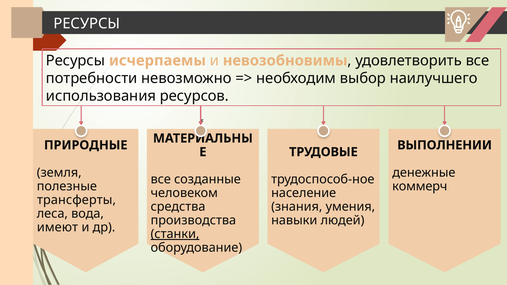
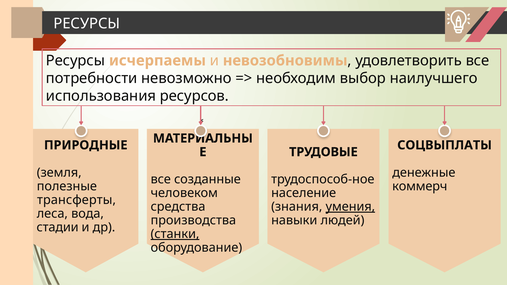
ВЫПОЛНЕНИИ: ВЫПОЛНЕНИИ -> СОЦВЫПЛАТЫ
умения underline: none -> present
имеют: имеют -> стадии
